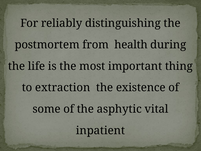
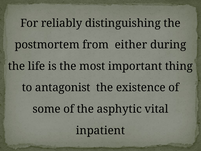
health: health -> either
extraction: extraction -> antagonist
